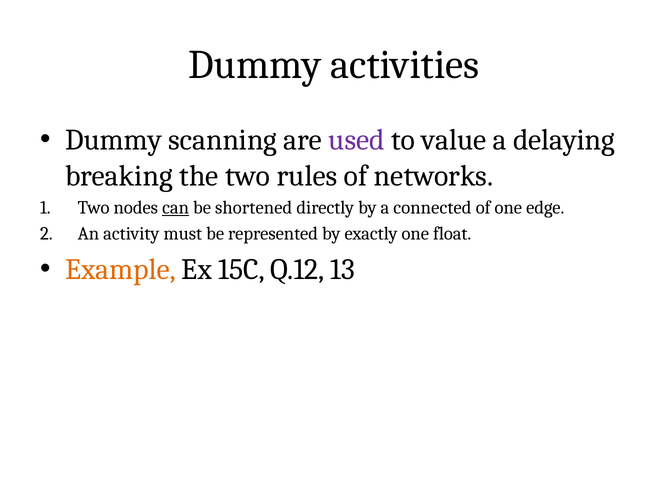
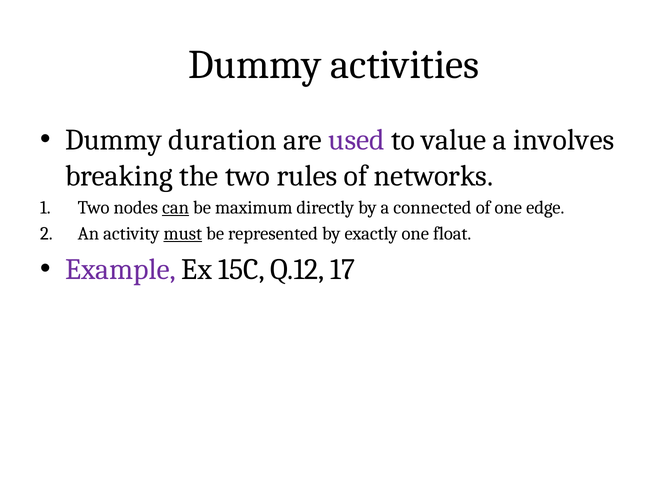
scanning: scanning -> duration
delaying: delaying -> involves
shortened: shortened -> maximum
must underline: none -> present
Example colour: orange -> purple
13: 13 -> 17
